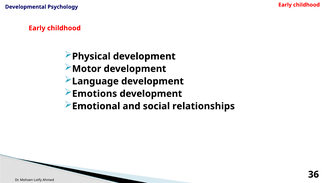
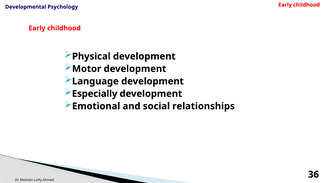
Emotions: Emotions -> Especially
